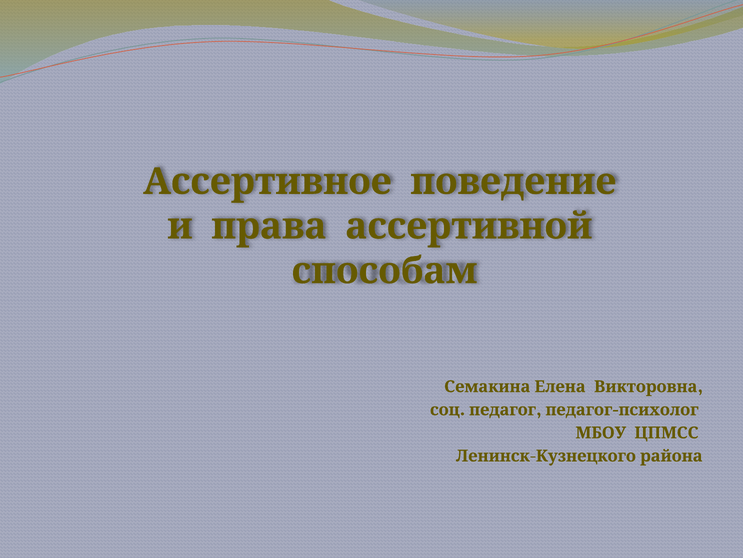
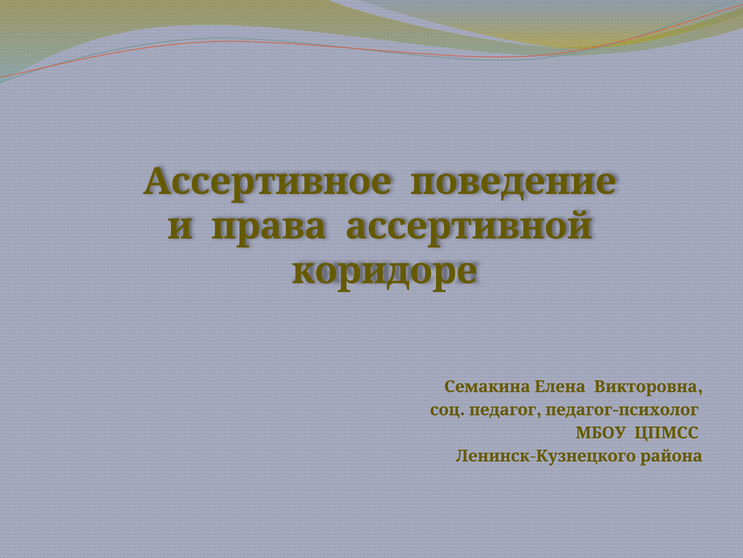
способам: способам -> коридоре
